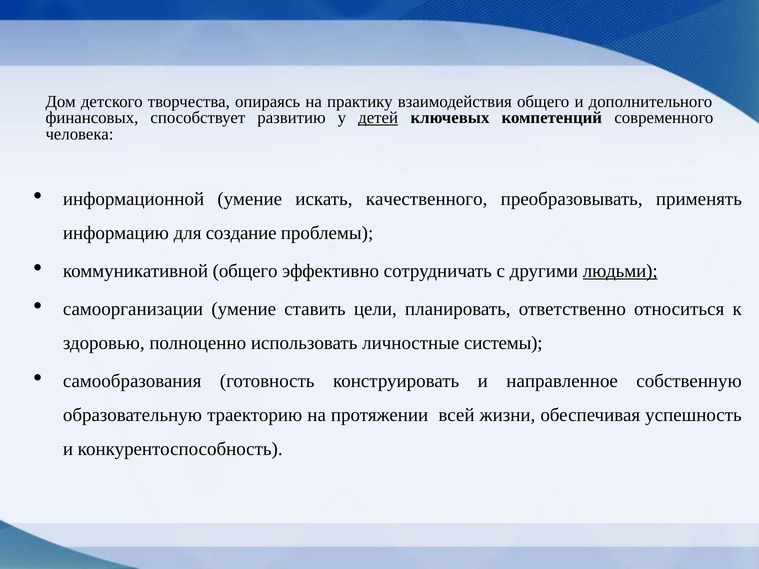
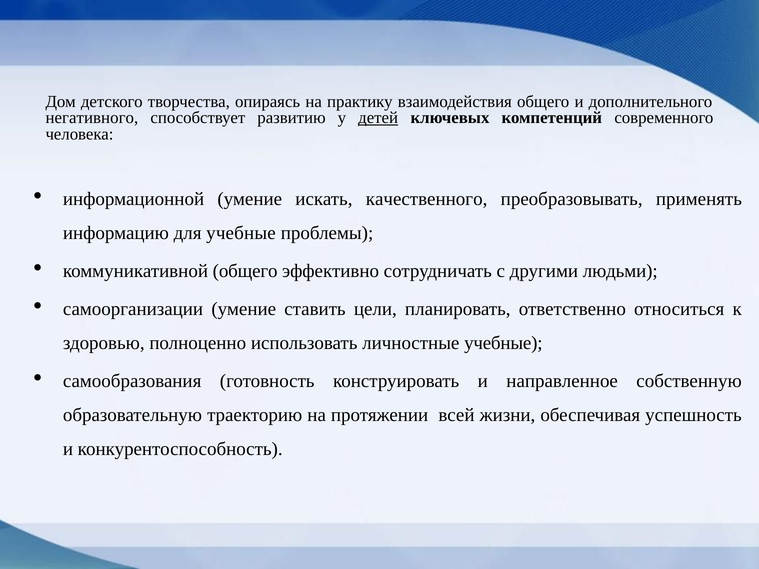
финансовых: финансовых -> негативного
для создание: создание -> учебные
людьми underline: present -> none
личностные системы: системы -> учебные
